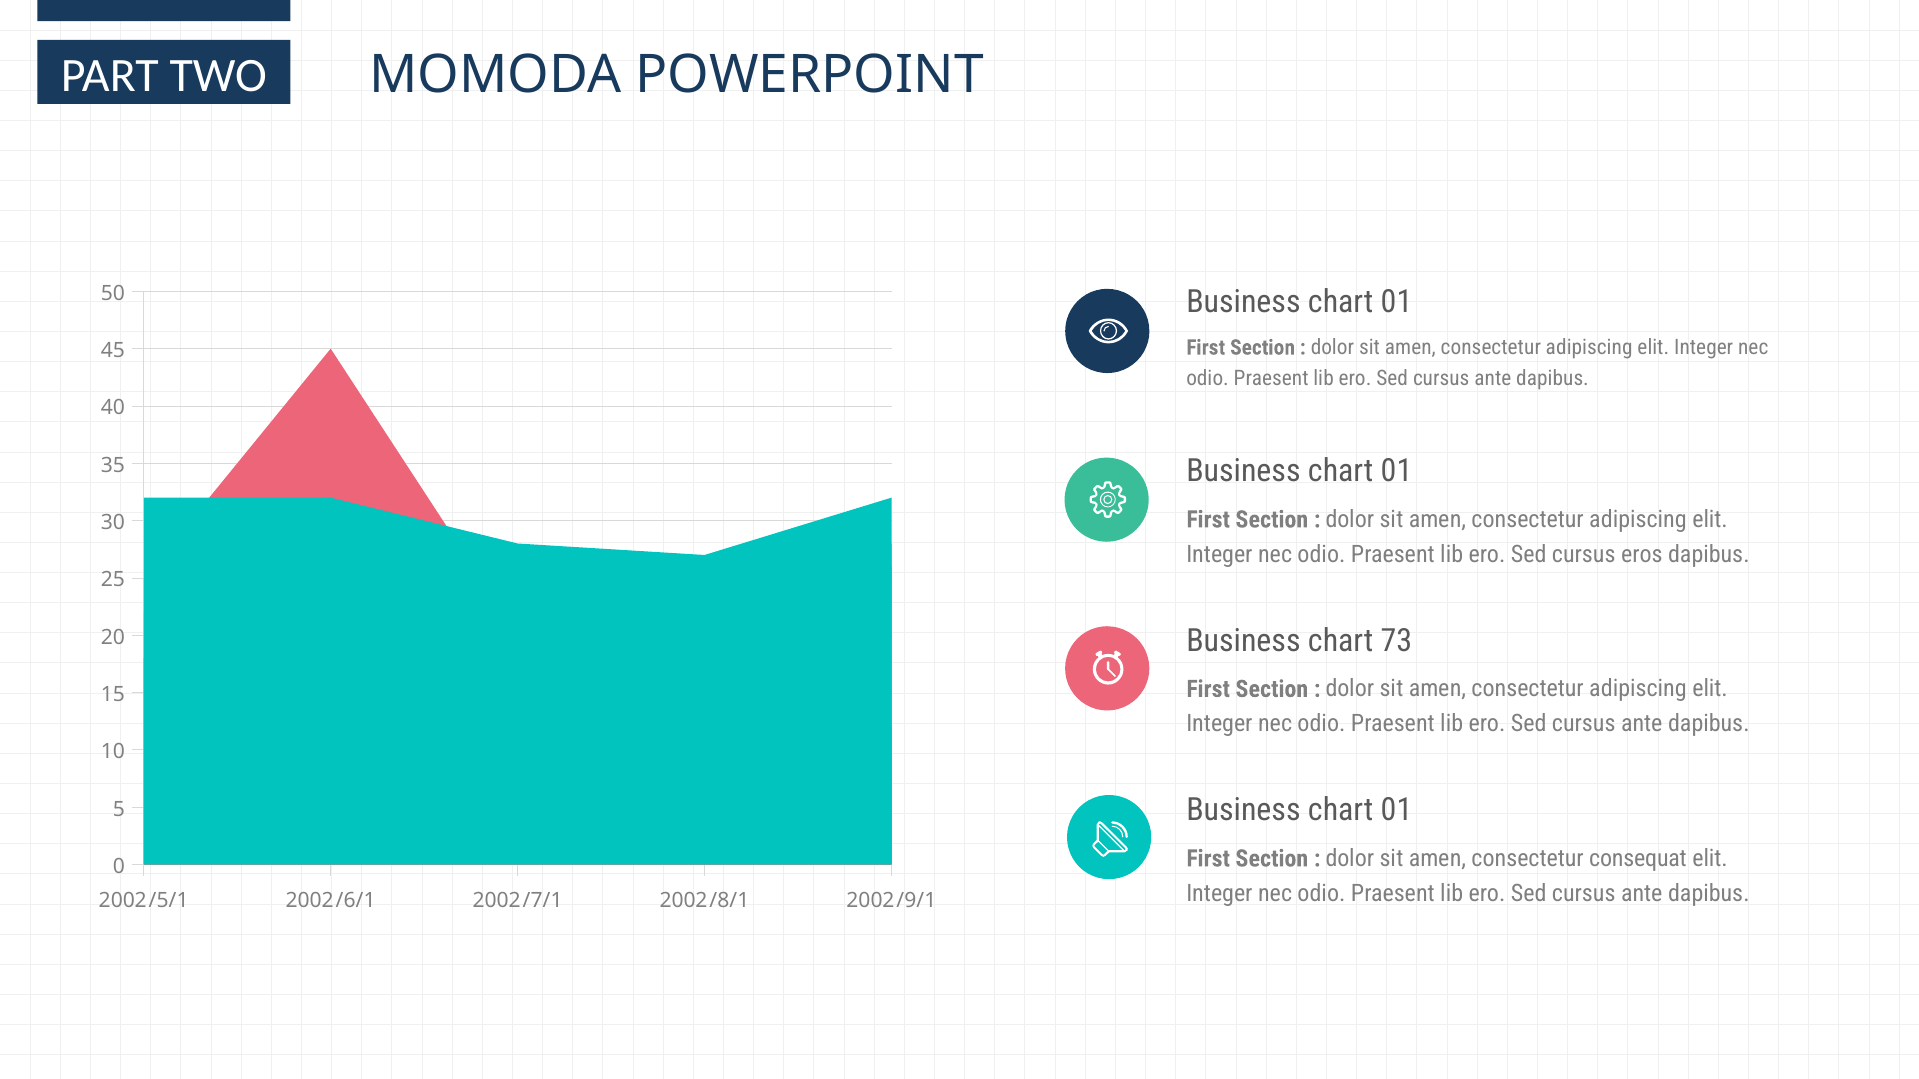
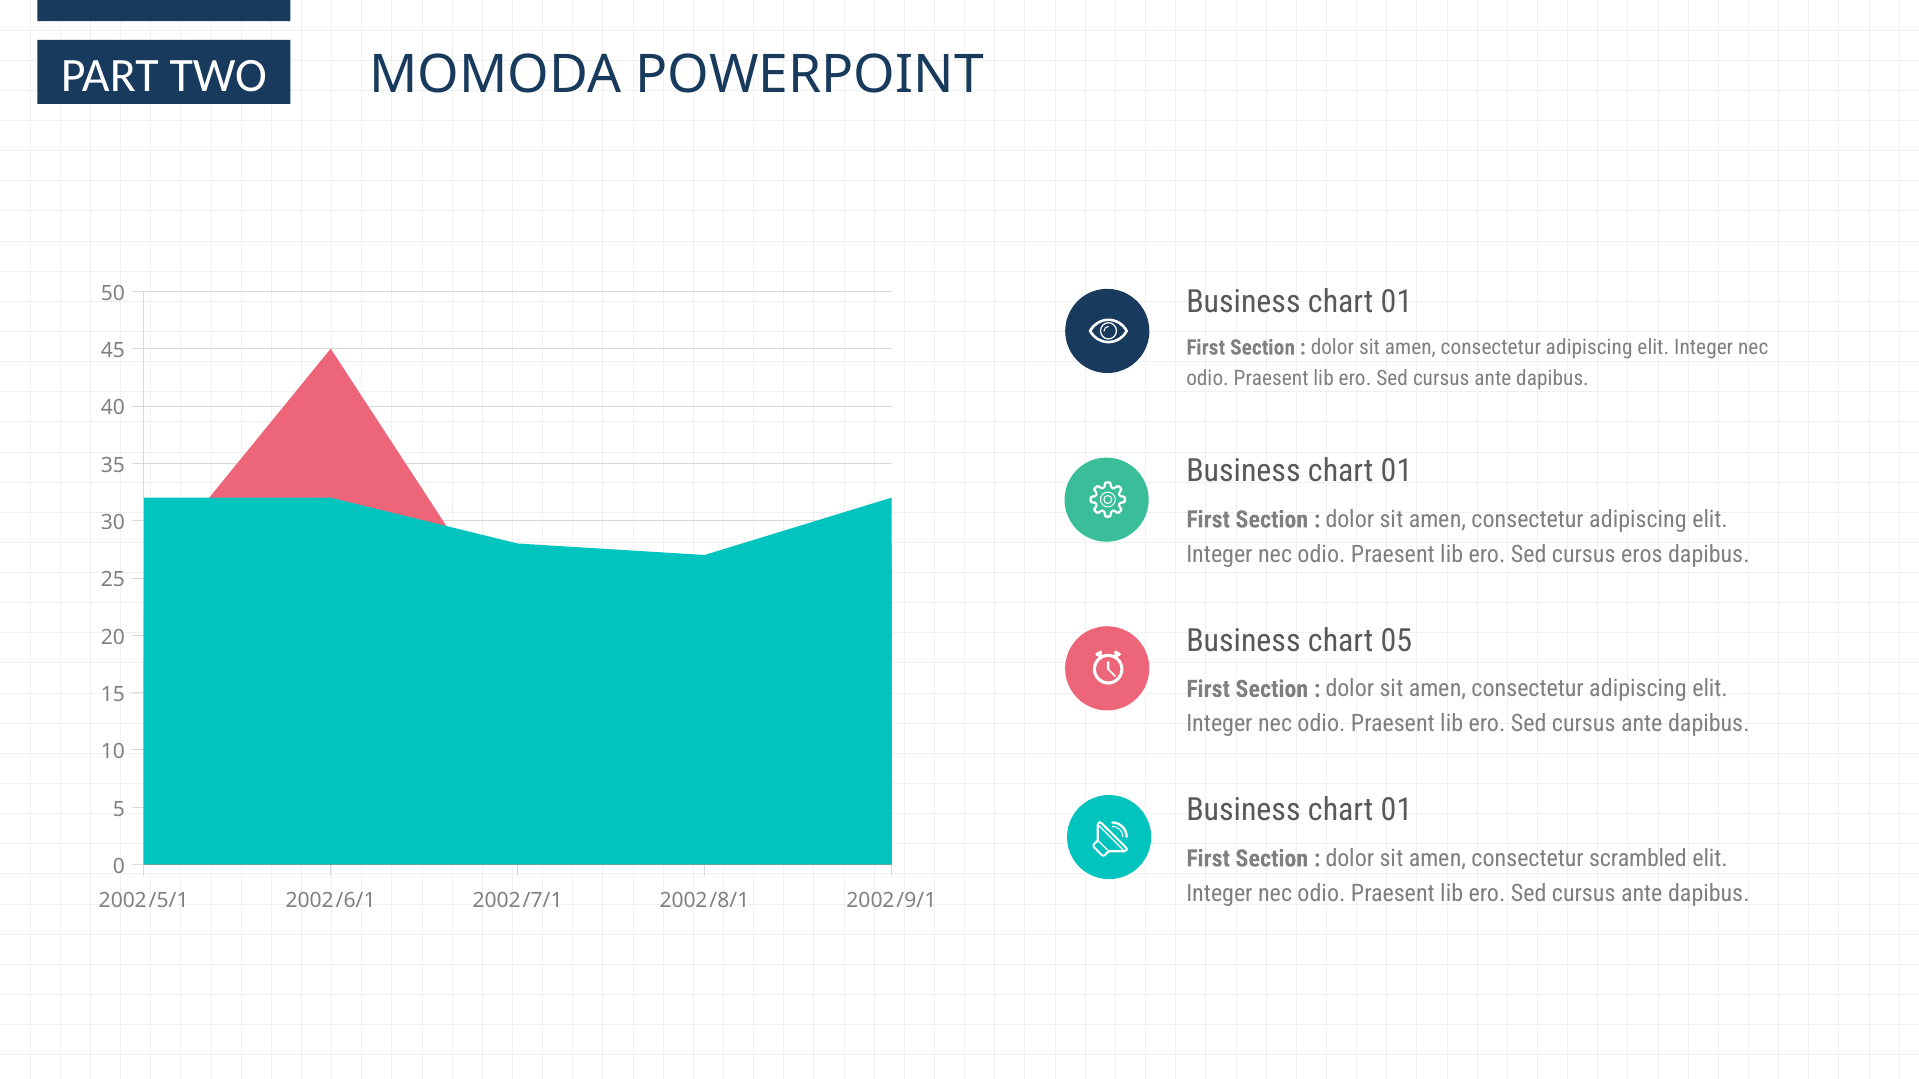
73: 73 -> 05
consequat: consequat -> scrambled
